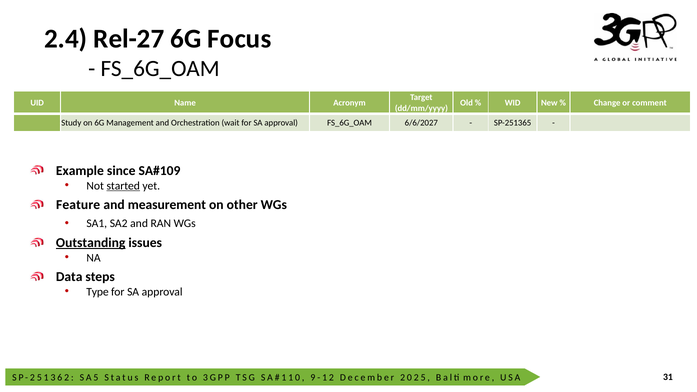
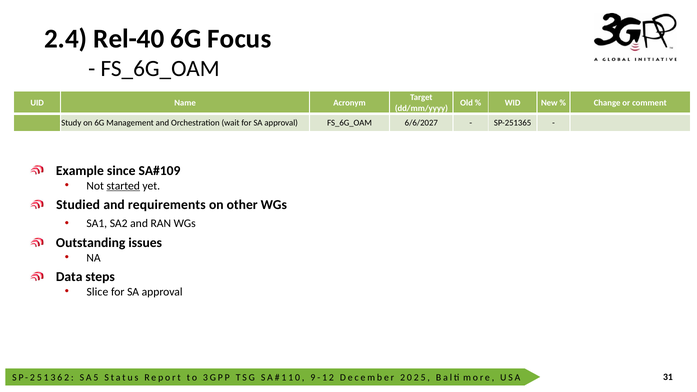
Rel-27: Rel-27 -> Rel-40
Feature: Feature -> Studied
measurement: measurement -> requirements
Outstanding underline: present -> none
Type: Type -> Slice
